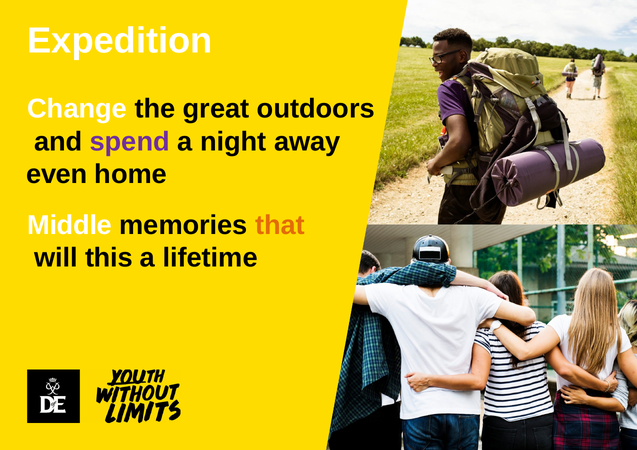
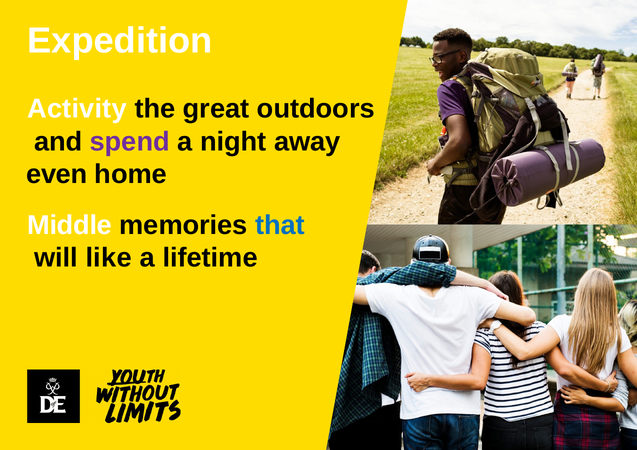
Change: Change -> Activity
that colour: orange -> blue
this: this -> like
